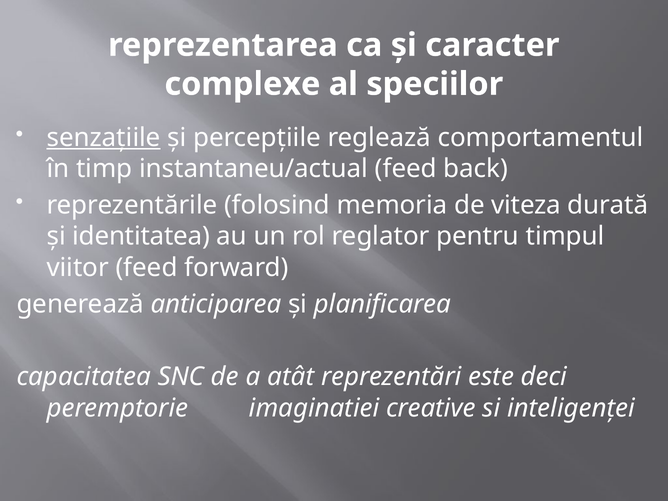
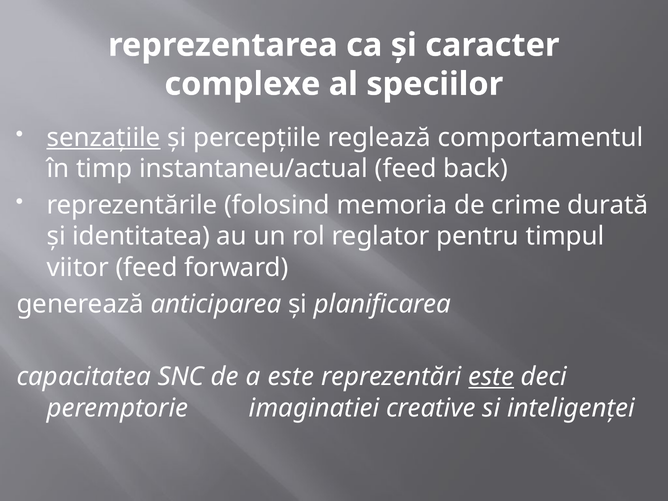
viteza: viteza -> crime
a atât: atât -> este
este at (491, 377) underline: none -> present
